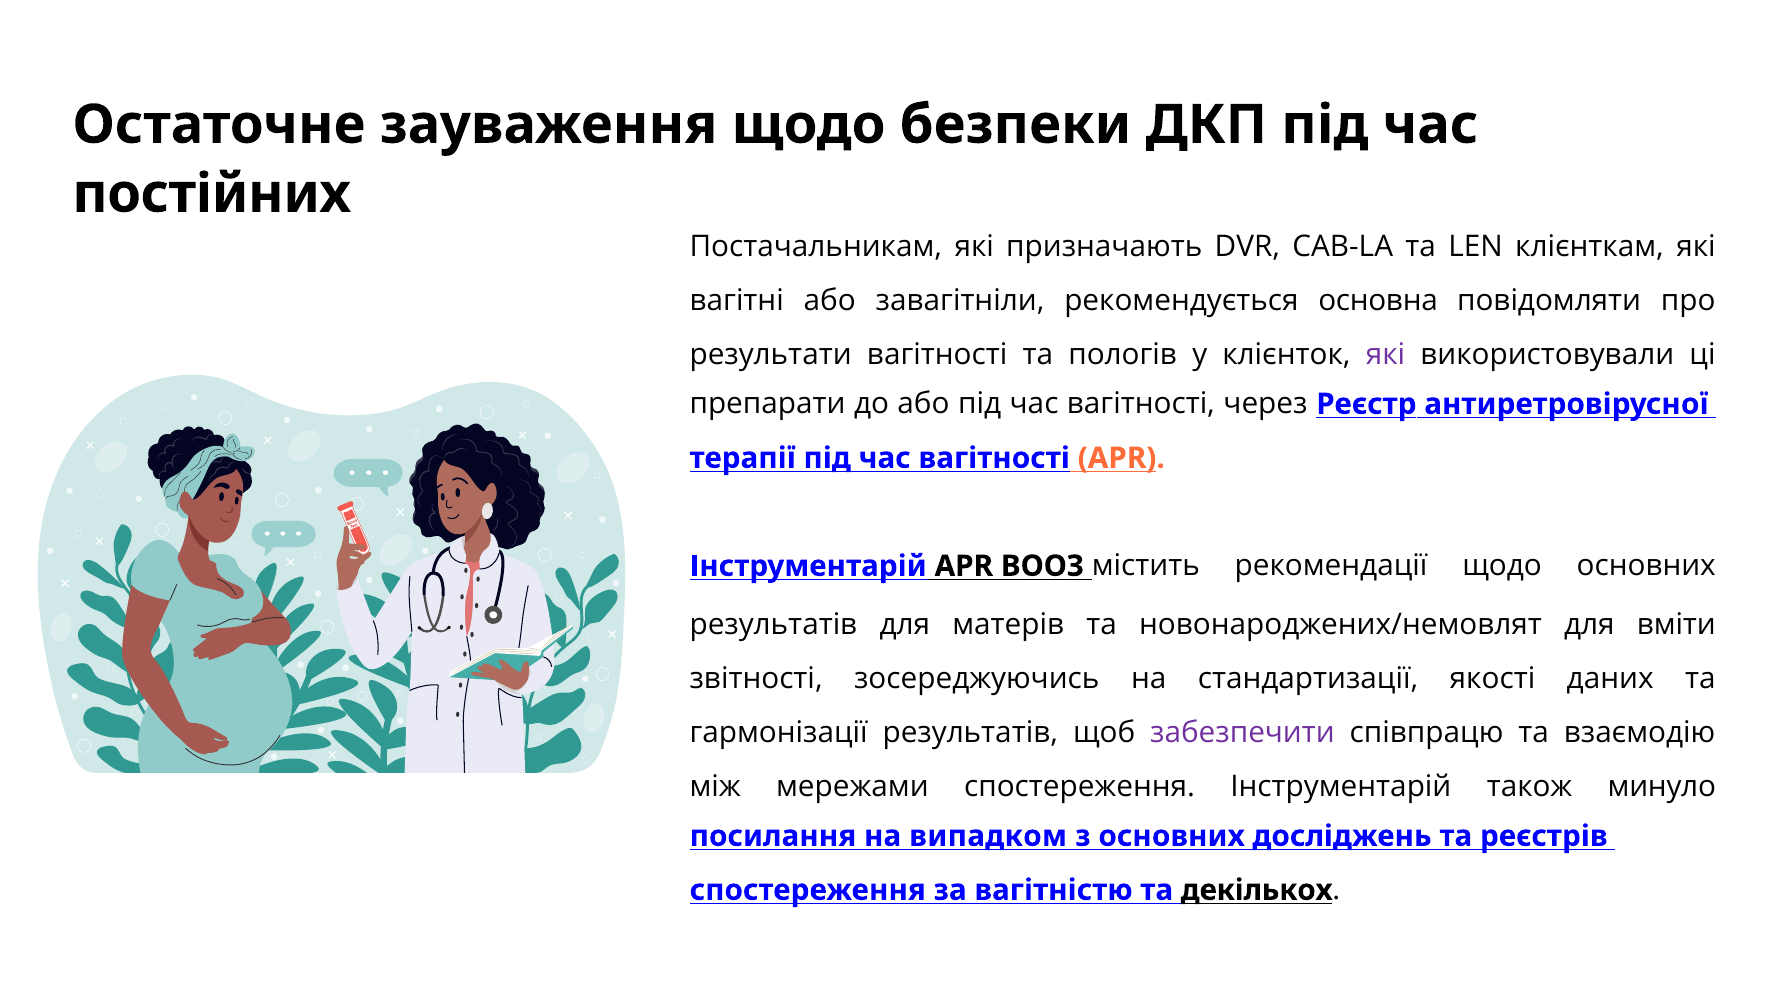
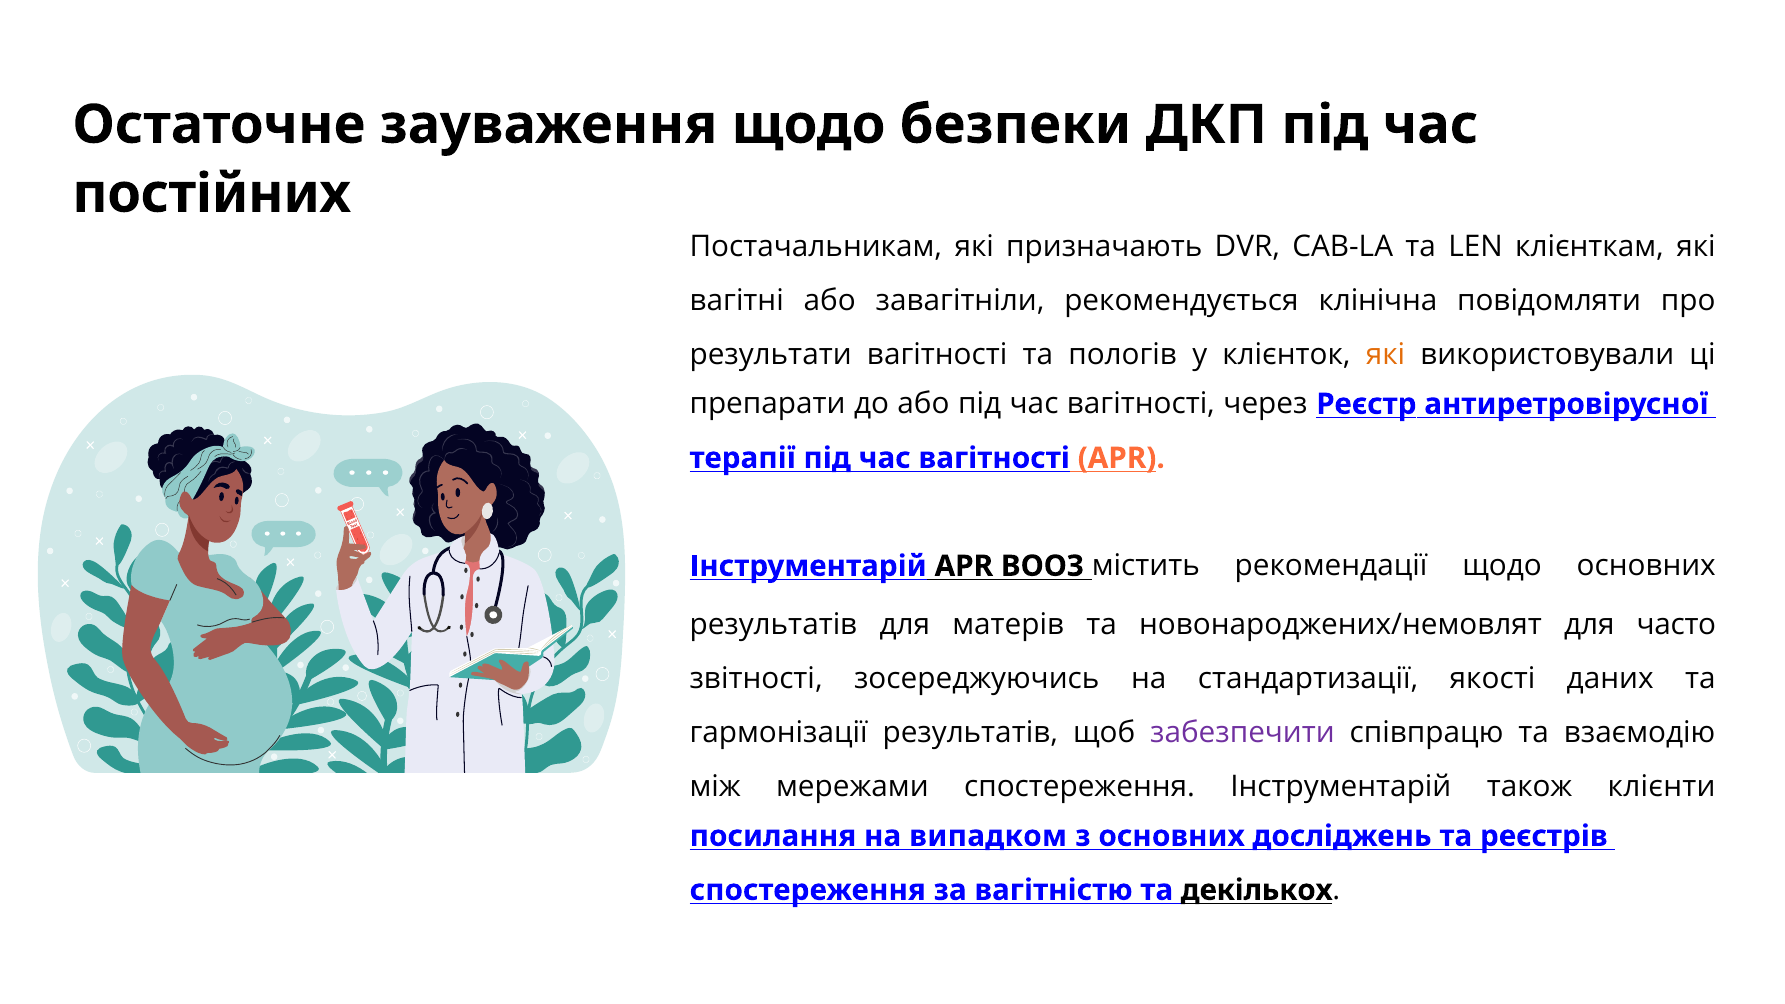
основна: основна -> клінічна
які at (1385, 355) colour: purple -> orange
вміти: вміти -> часто
минуло: минуло -> клієнти
